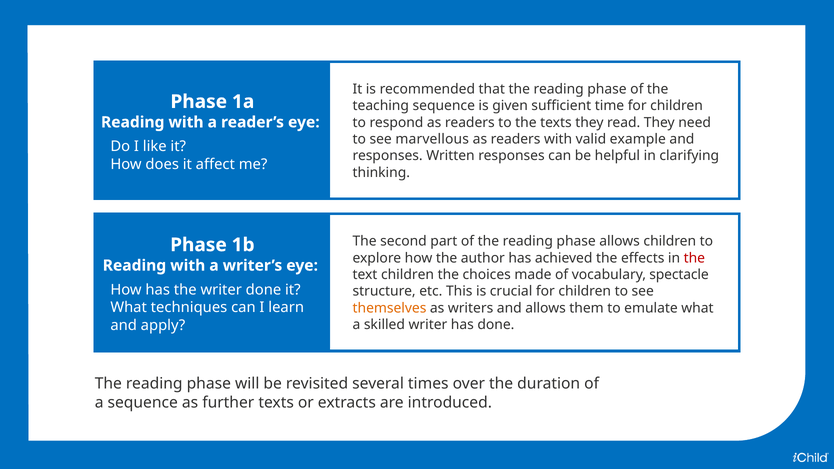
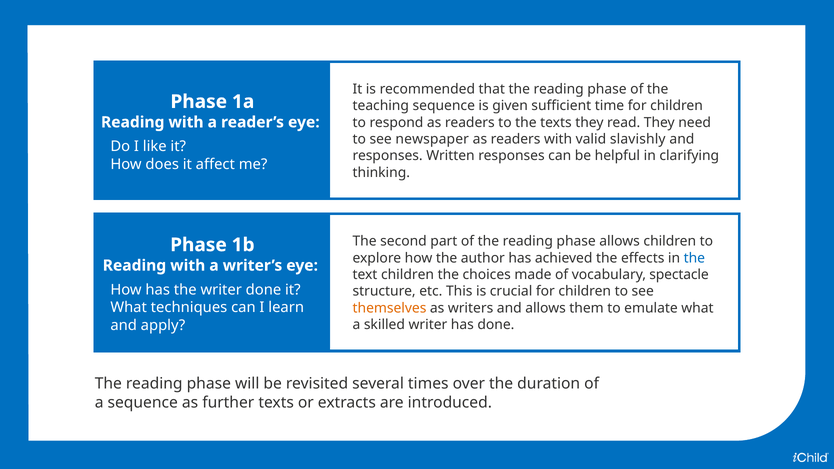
marvellous: marvellous -> newspaper
example: example -> slavishly
the at (694, 258) colour: red -> blue
